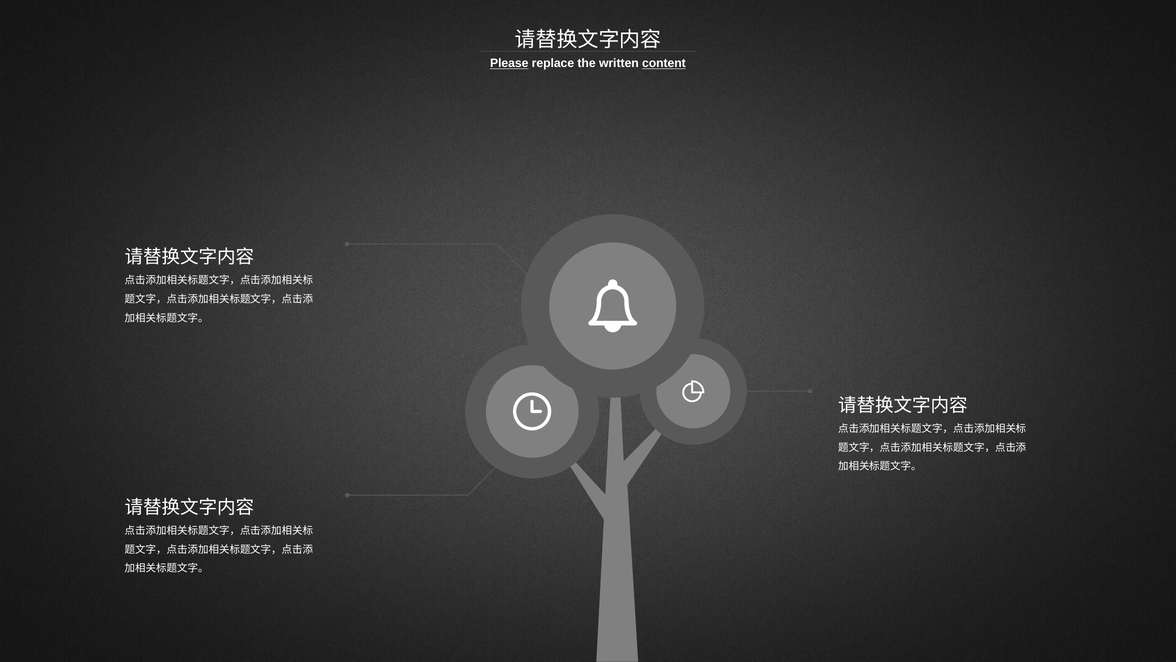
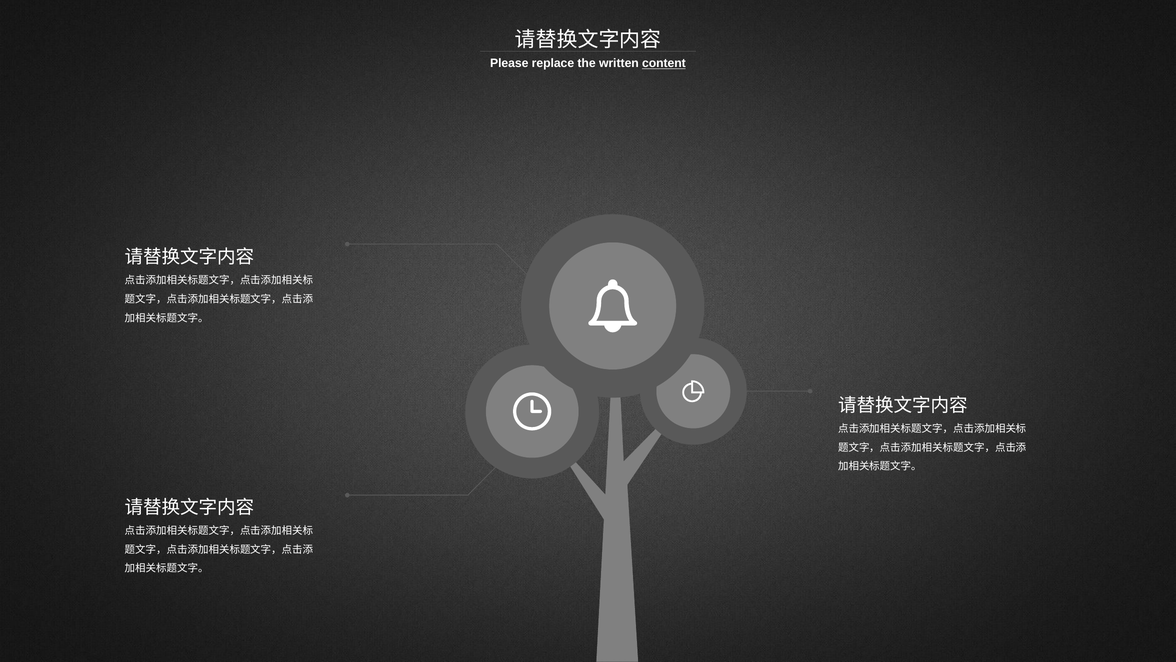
Please underline: present -> none
